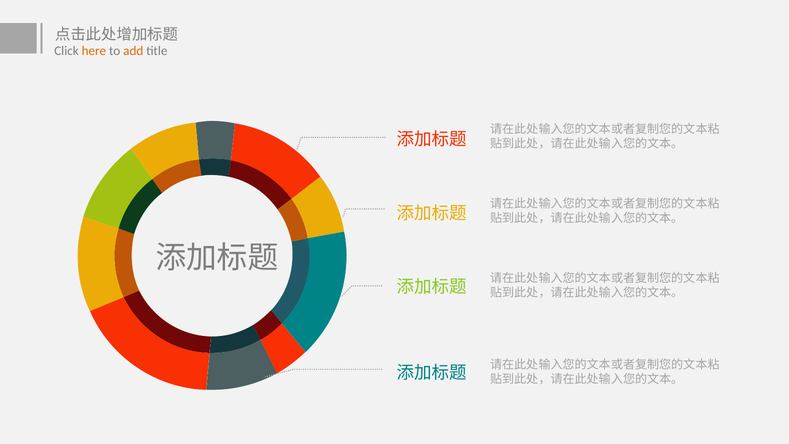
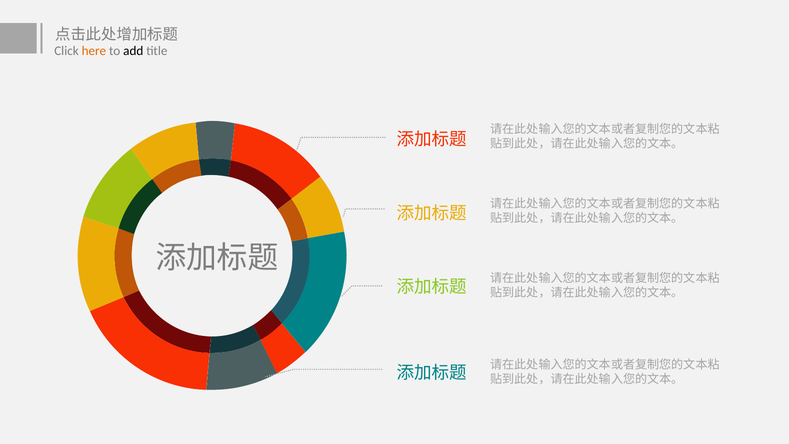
add colour: orange -> black
